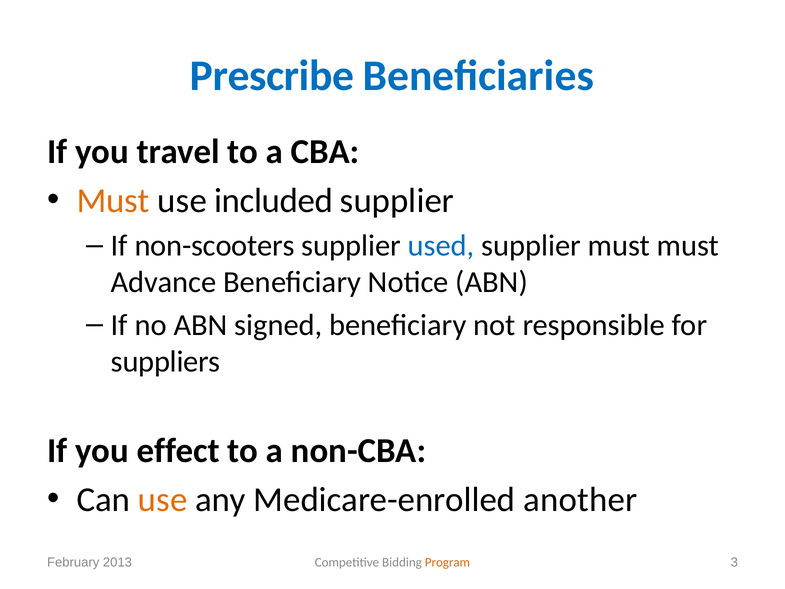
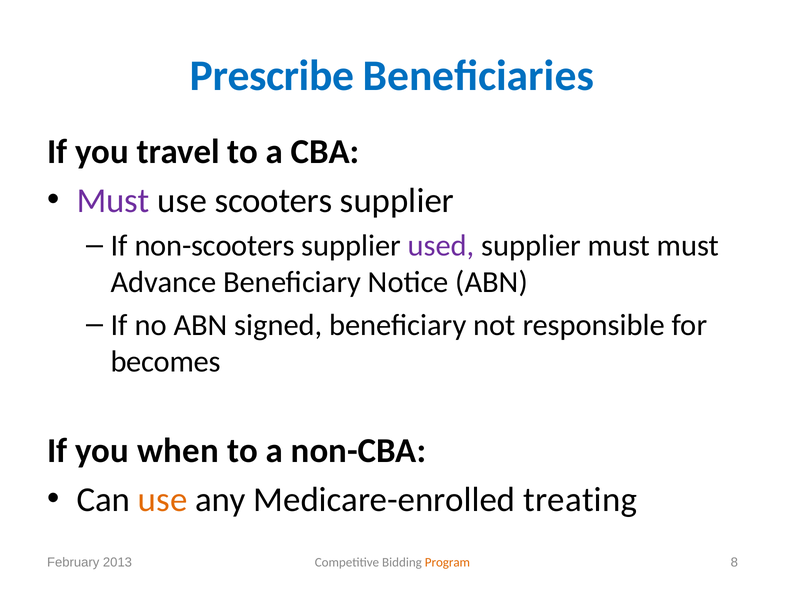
Must at (113, 201) colour: orange -> purple
included: included -> scooters
used colour: blue -> purple
suppliers: suppliers -> becomes
effect: effect -> when
another: another -> treating
3: 3 -> 8
